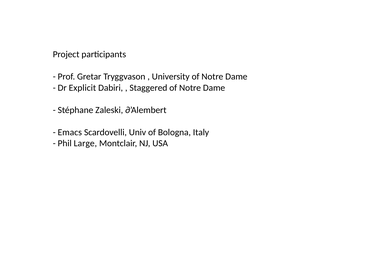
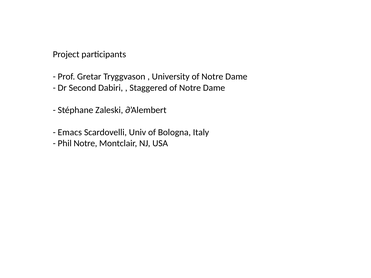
Explicit: Explicit -> Second
Phil Large: Large -> Notre
